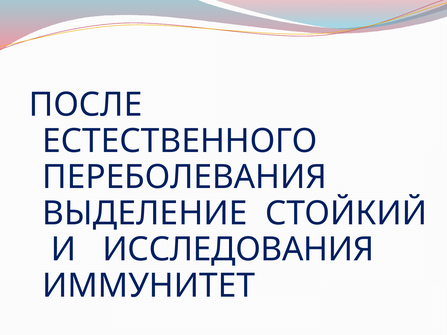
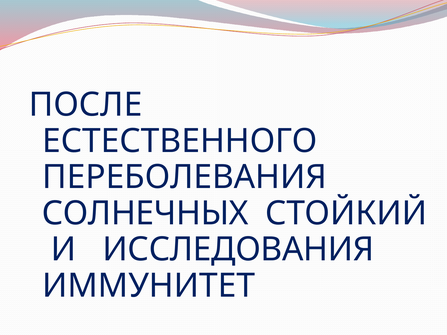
ВЫДЕЛЕНИЕ: ВЫДЕЛЕНИЕ -> СОЛНЕЧНЫХ
